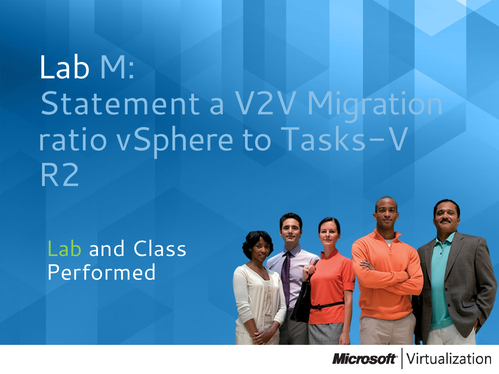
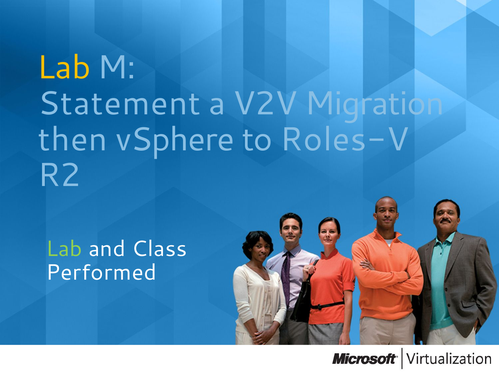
Lab at (64, 68) colour: white -> yellow
ratio: ratio -> then
Tasks-V: Tasks-V -> Roles-V
